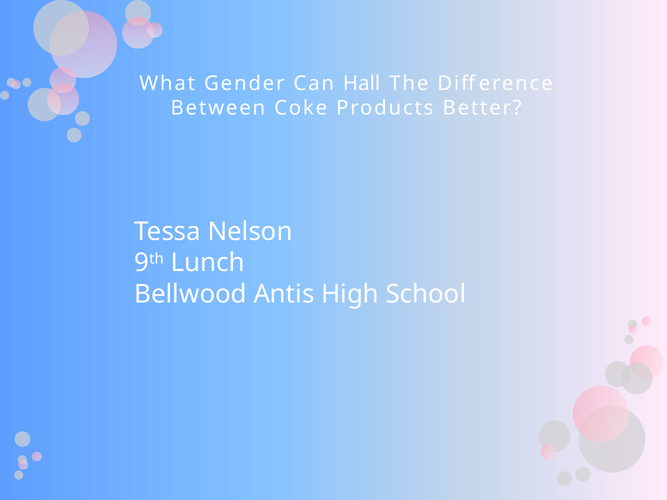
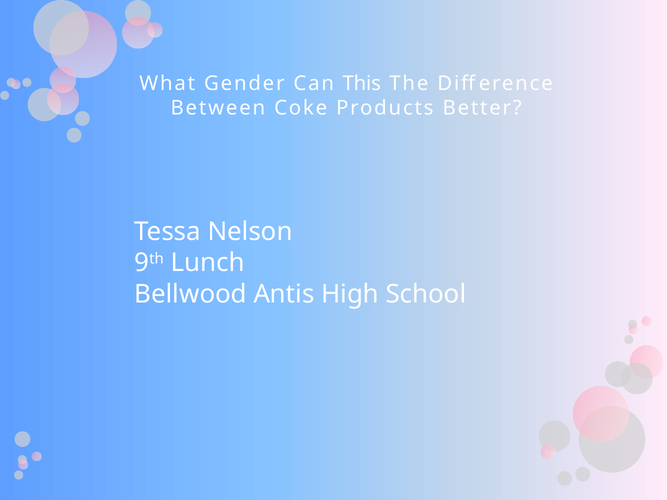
Hall: Hall -> This
